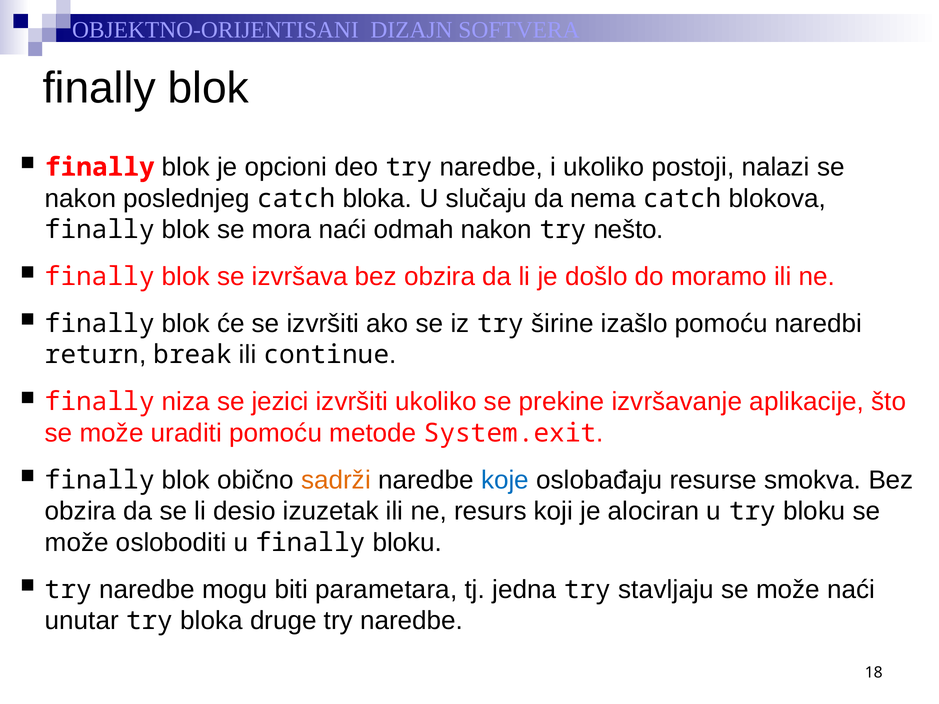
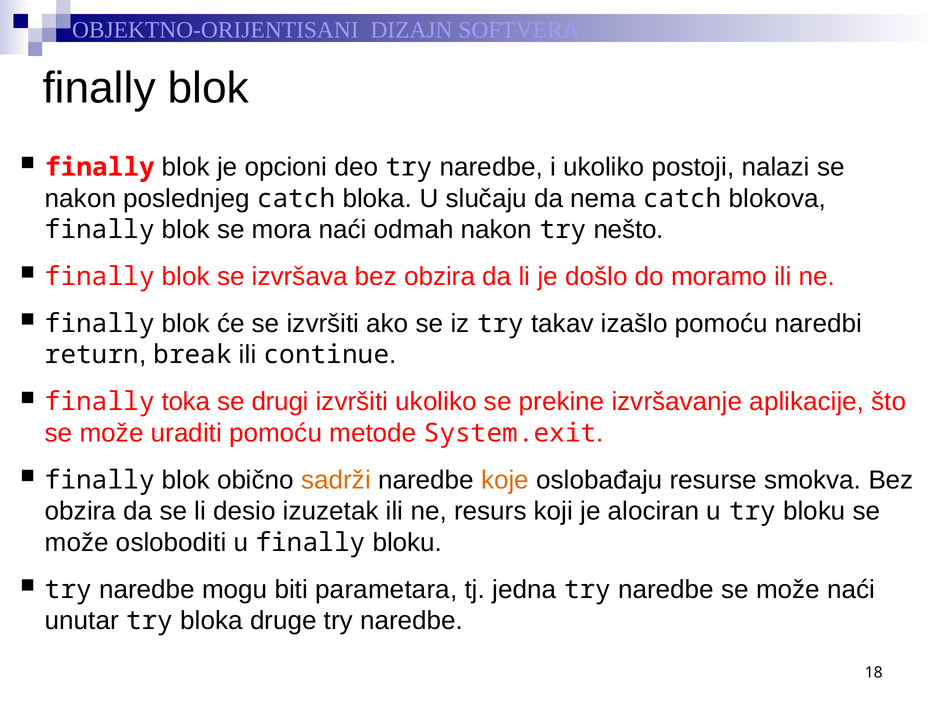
širine: širine -> takav
niza: niza -> toka
jezici: jezici -> drugi
koje colour: blue -> orange
jedna try stavljaju: stavljaju -> naredbe
